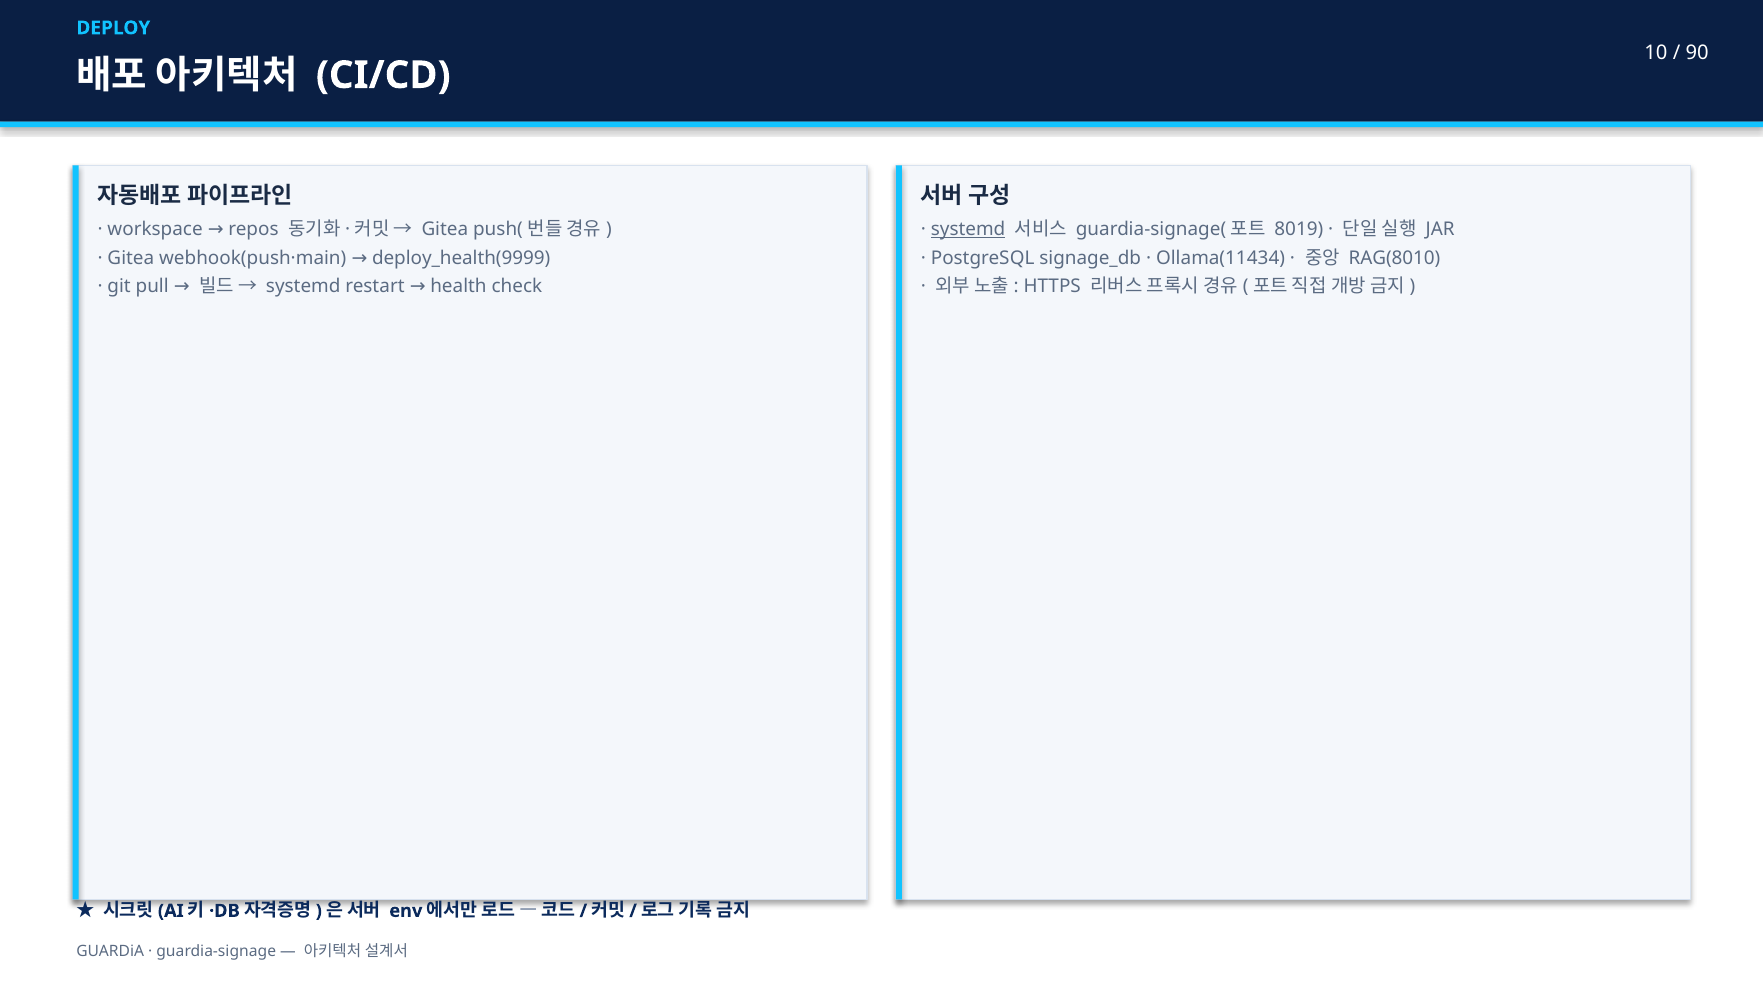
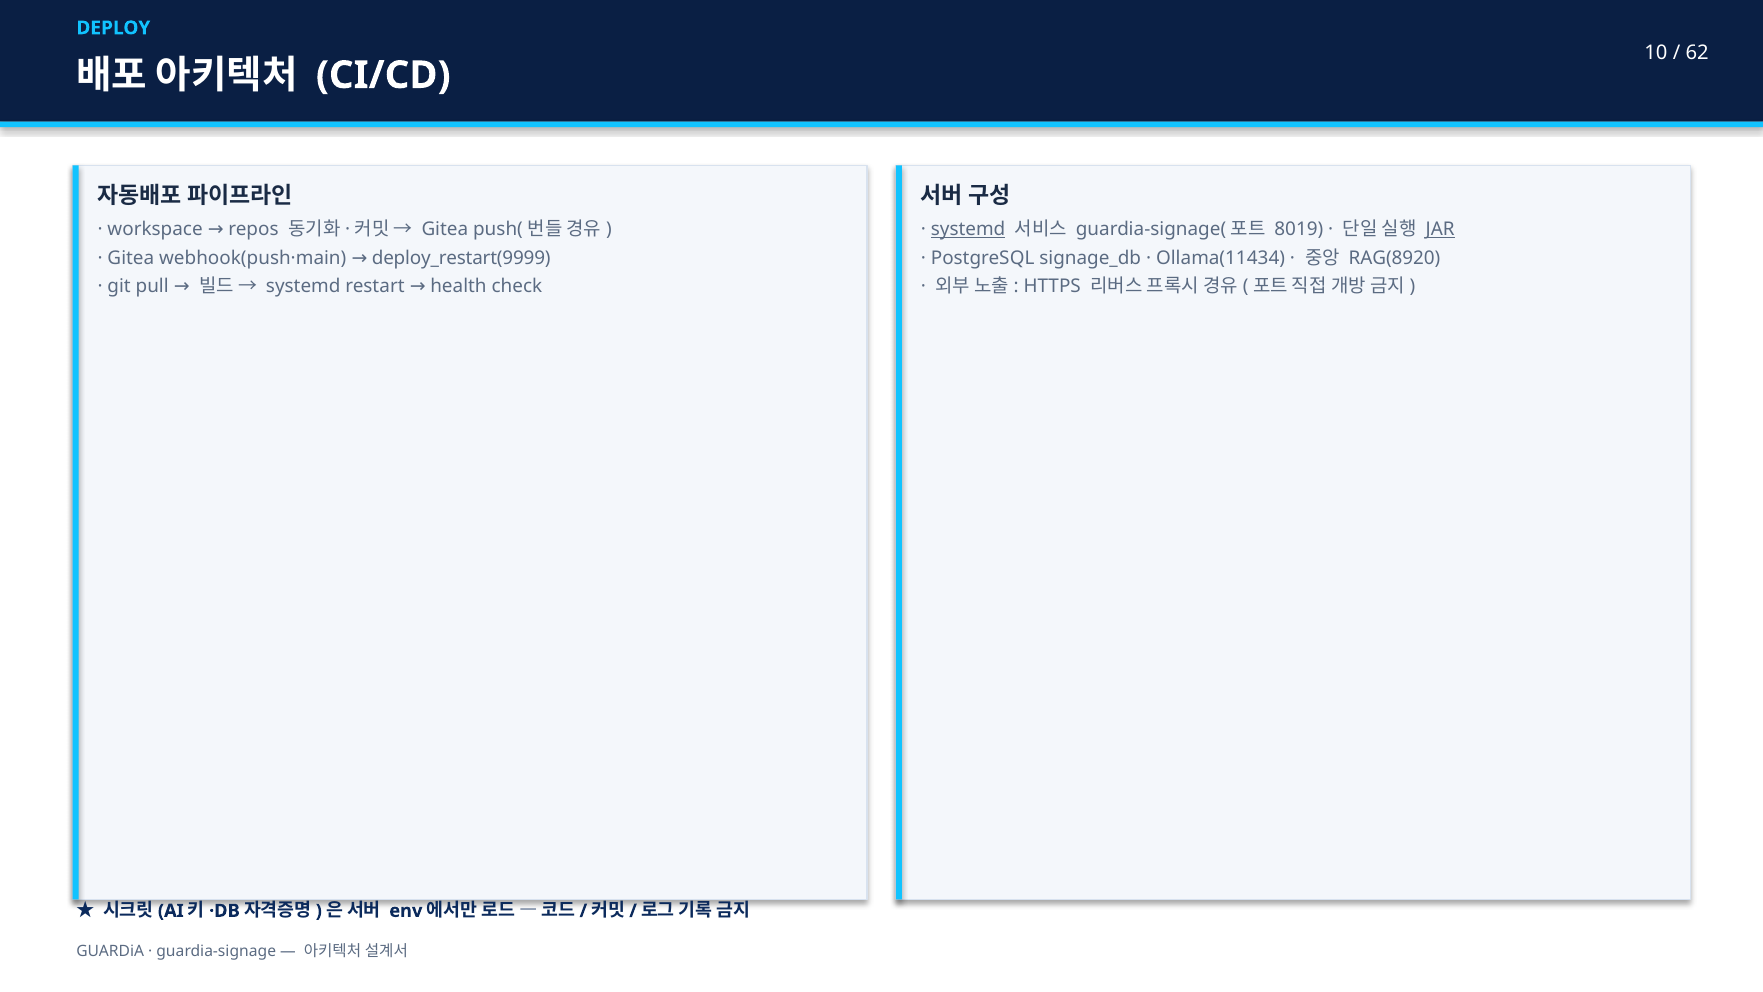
90: 90 -> 62
JAR underline: none -> present
deploy_health(9999: deploy_health(9999 -> deploy_restart(9999
RAG(8010: RAG(8010 -> RAG(8920
